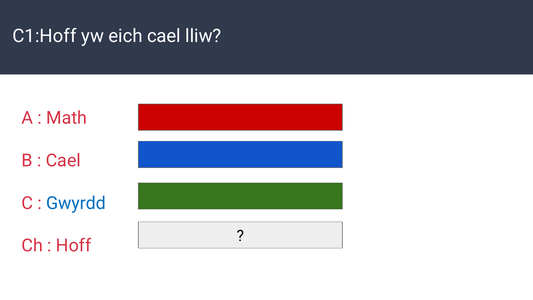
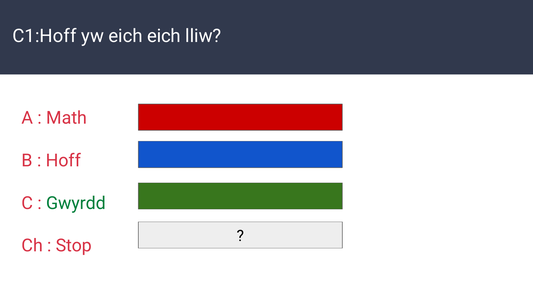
eich cael: cael -> eich
Cael at (63, 160): Cael -> Hoff
Gwyrdd colour: blue -> green
Hoff: Hoff -> Stop
